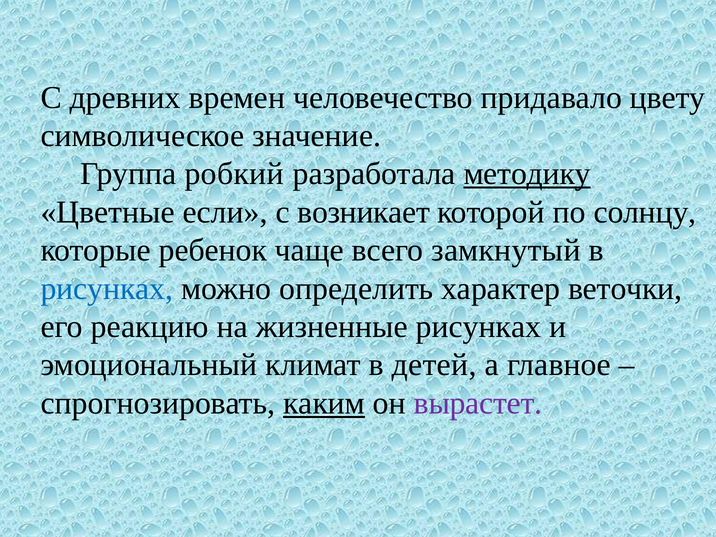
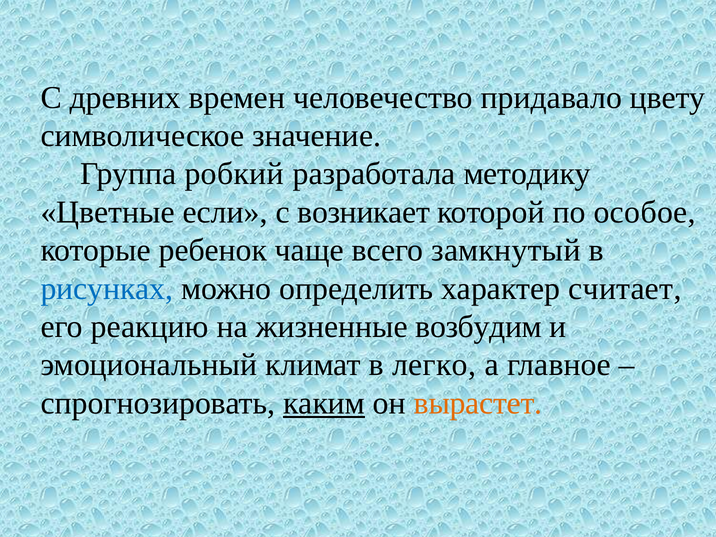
методику underline: present -> none
солнцу: солнцу -> особое
веточки: веточки -> считает
жизненные рисунках: рисунках -> возбудим
детей: детей -> легко
вырастет colour: purple -> orange
